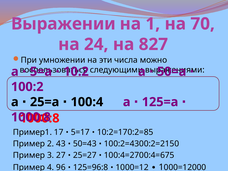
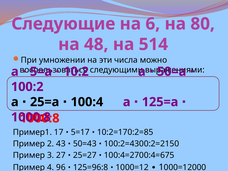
Выражении: Выражении -> Следующие
на 1: 1 -> 6
70: 70 -> 80
24: 24 -> 48
827: 827 -> 514
